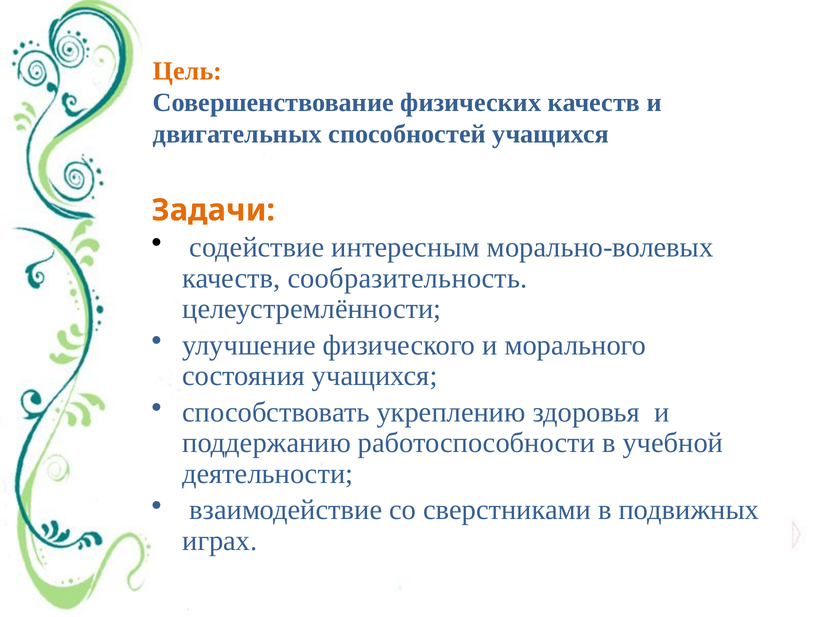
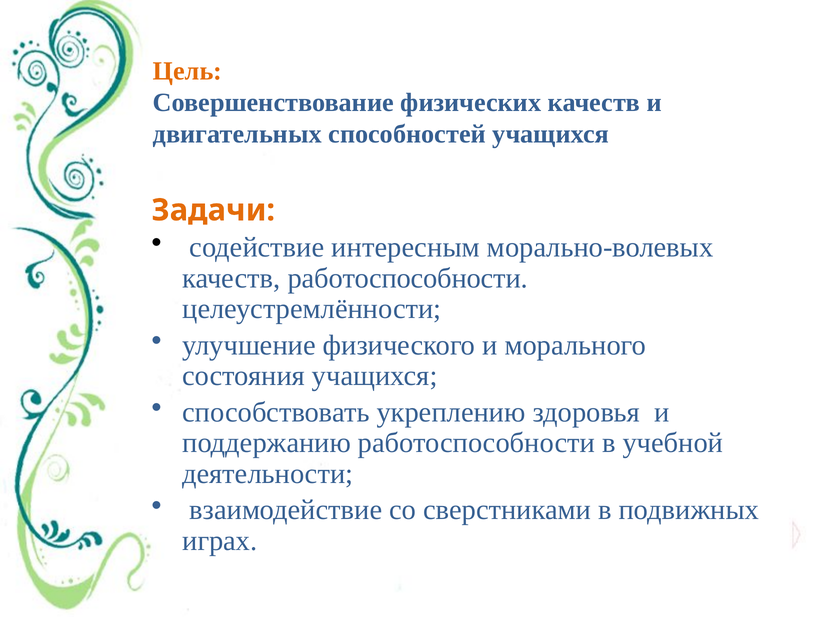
качеств сообразительность: сообразительность -> работоспособности
